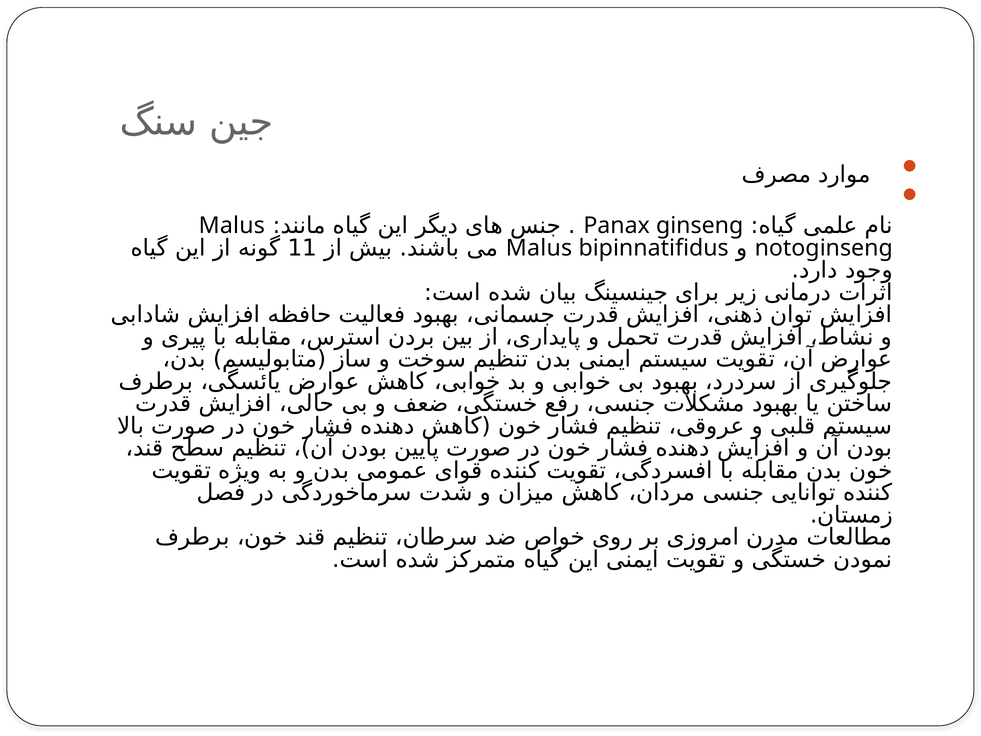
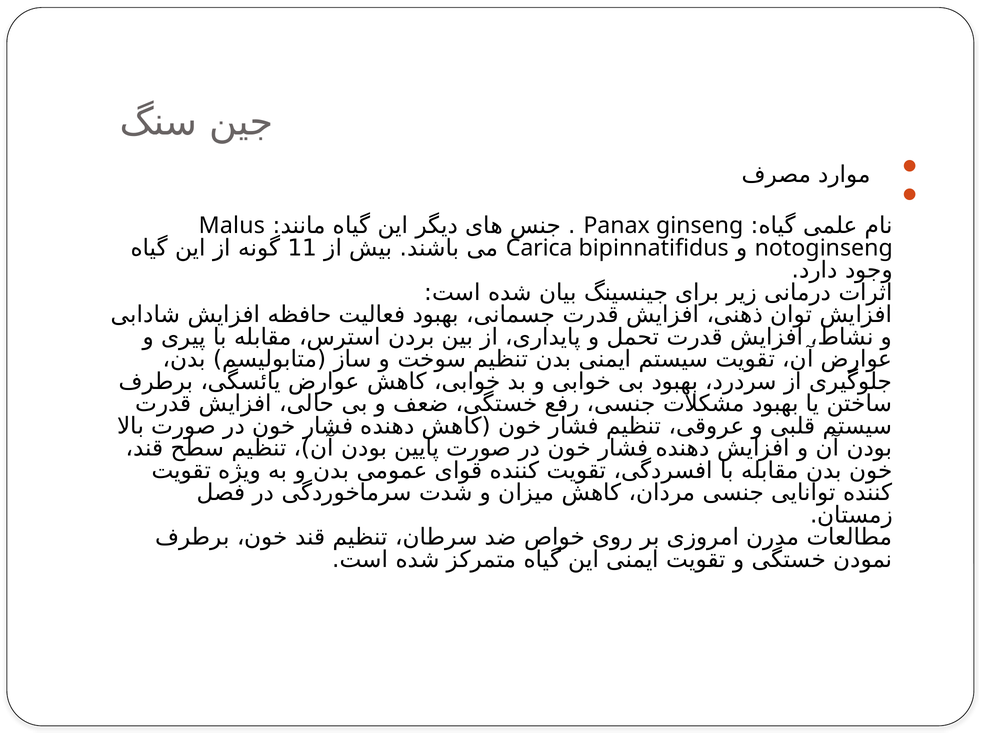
Malus at (539, 248): Malus -> Carica
